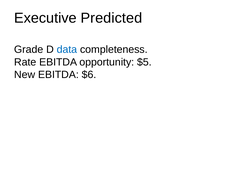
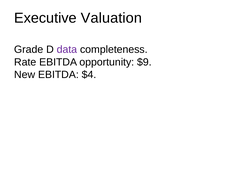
Predicted: Predicted -> Valuation
data colour: blue -> purple
$5: $5 -> $9
$6: $6 -> $4
